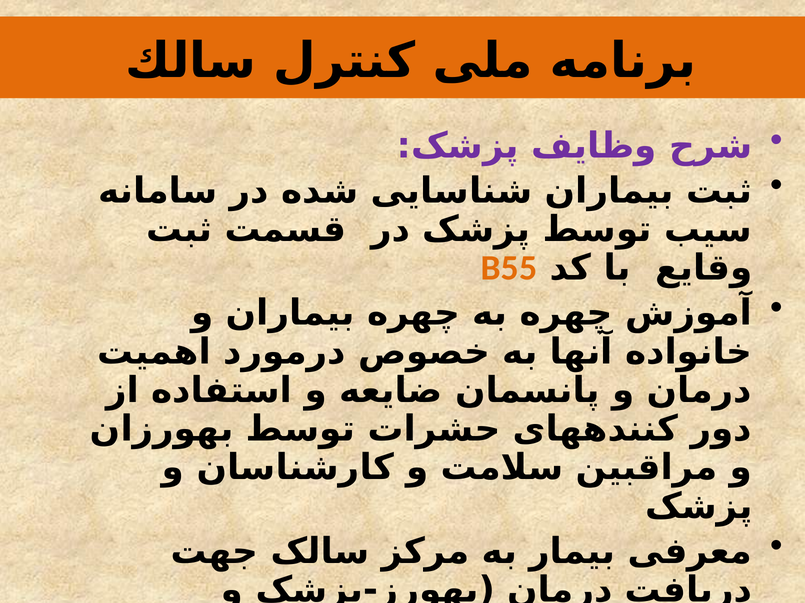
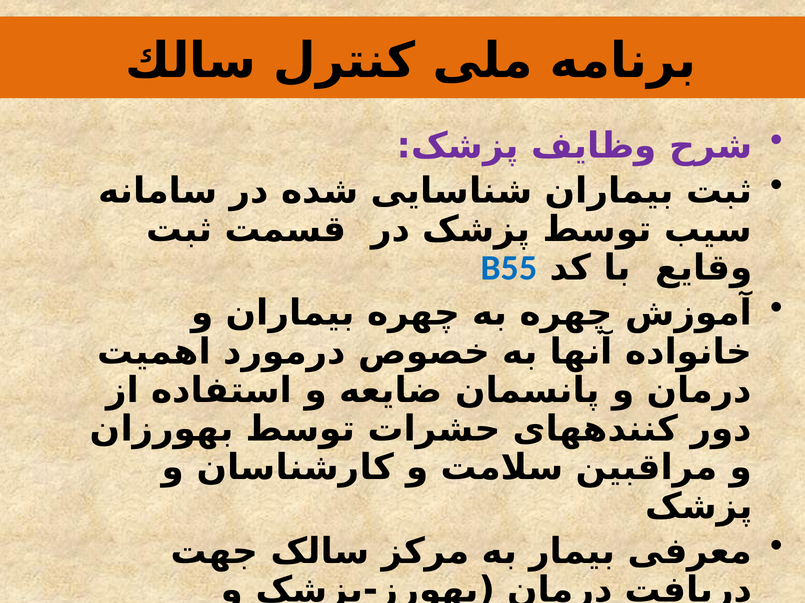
B55 colour: orange -> blue
